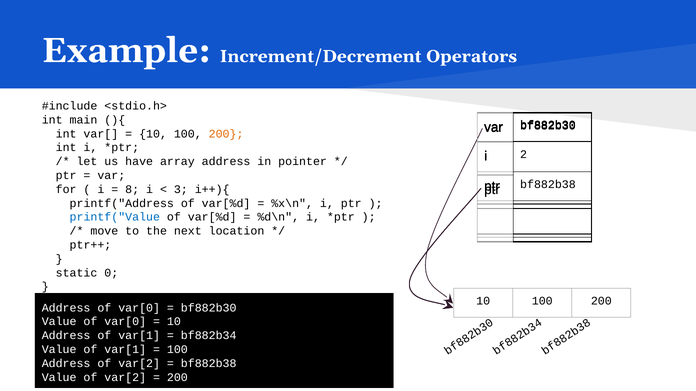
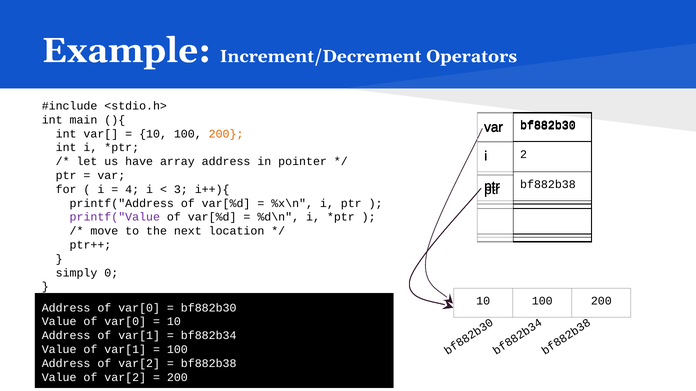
8 at (132, 190): 8 -> 4
printf("Value colour: blue -> purple
static: static -> simply
